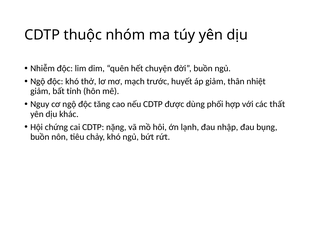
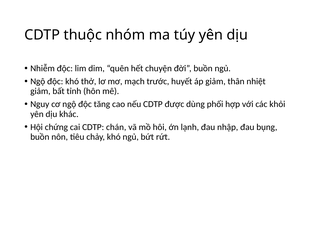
thất: thất -> khỏi
nặng: nặng -> chán
